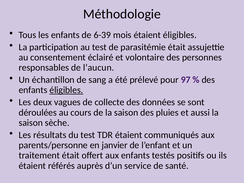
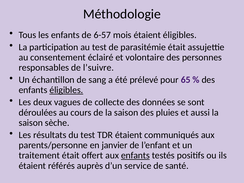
6-39: 6-39 -> 6-57
l’aucun: l’aucun -> l’suivre
97: 97 -> 65
enfants at (135, 155) underline: none -> present
